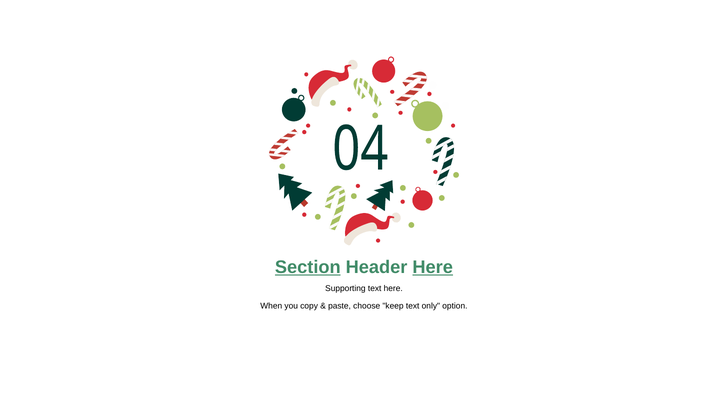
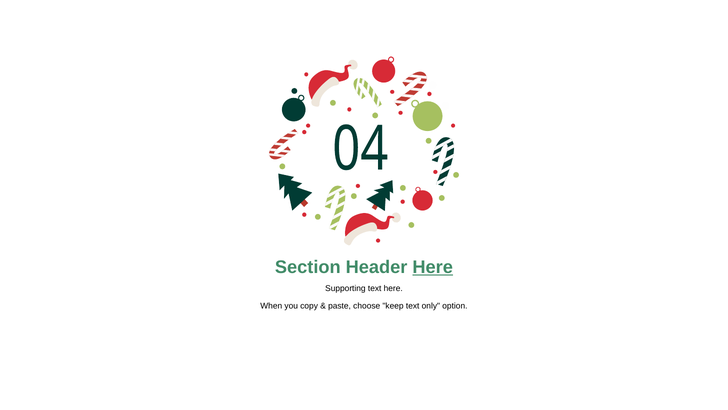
Section underline: present -> none
